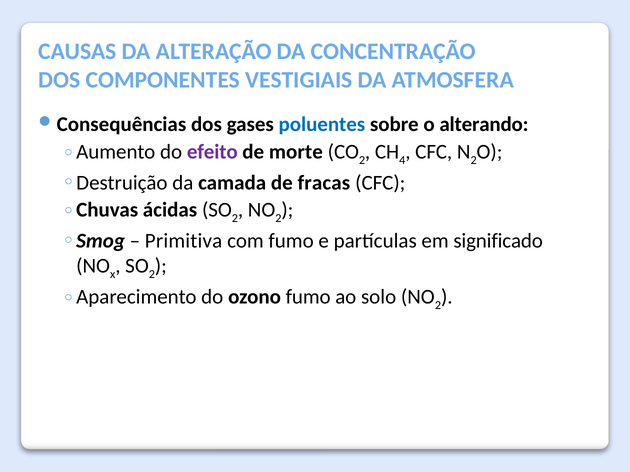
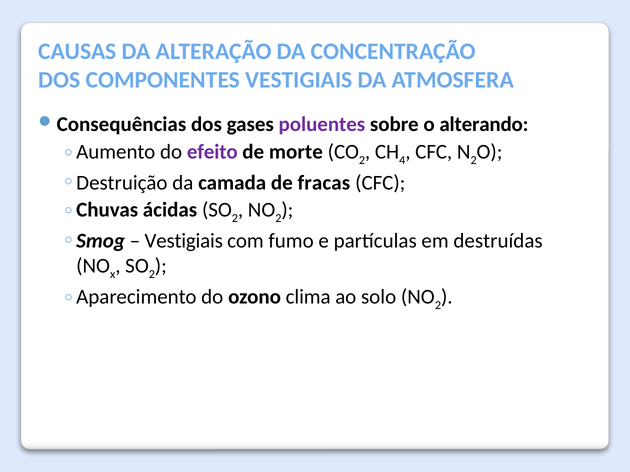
poluentes colour: blue -> purple
Primitiva at (184, 241): Primitiva -> Vestigiais
significado: significado -> destruídas
ozono fumo: fumo -> clima
